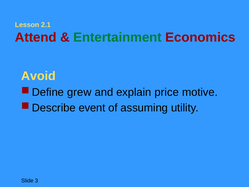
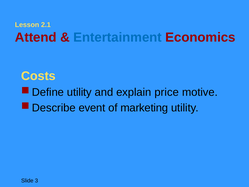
Entertainment colour: green -> blue
Avoid: Avoid -> Costs
grew at (79, 92): grew -> utility
assuming: assuming -> marketing
